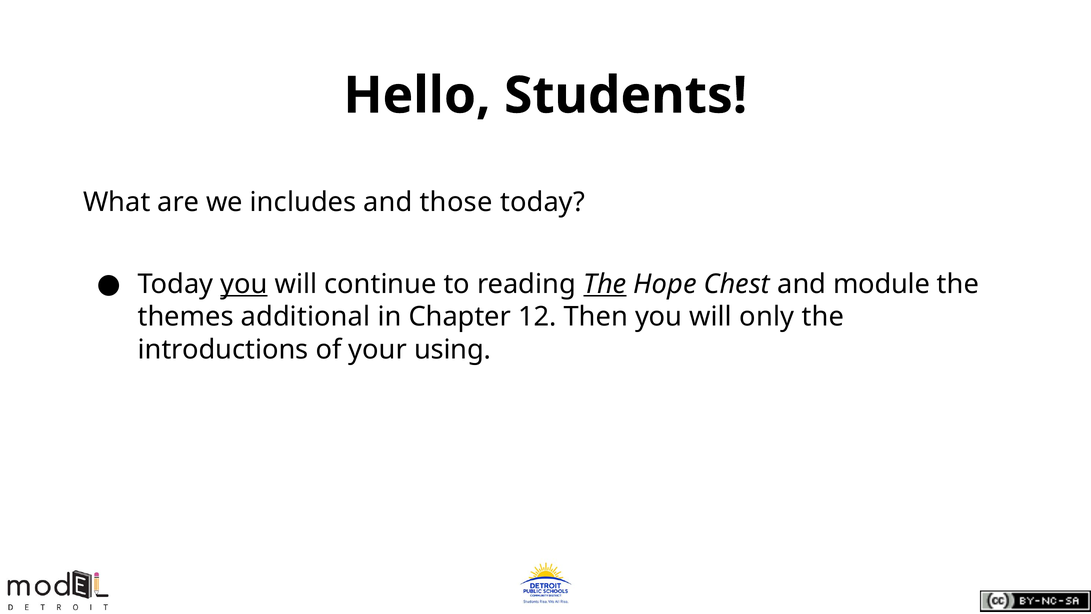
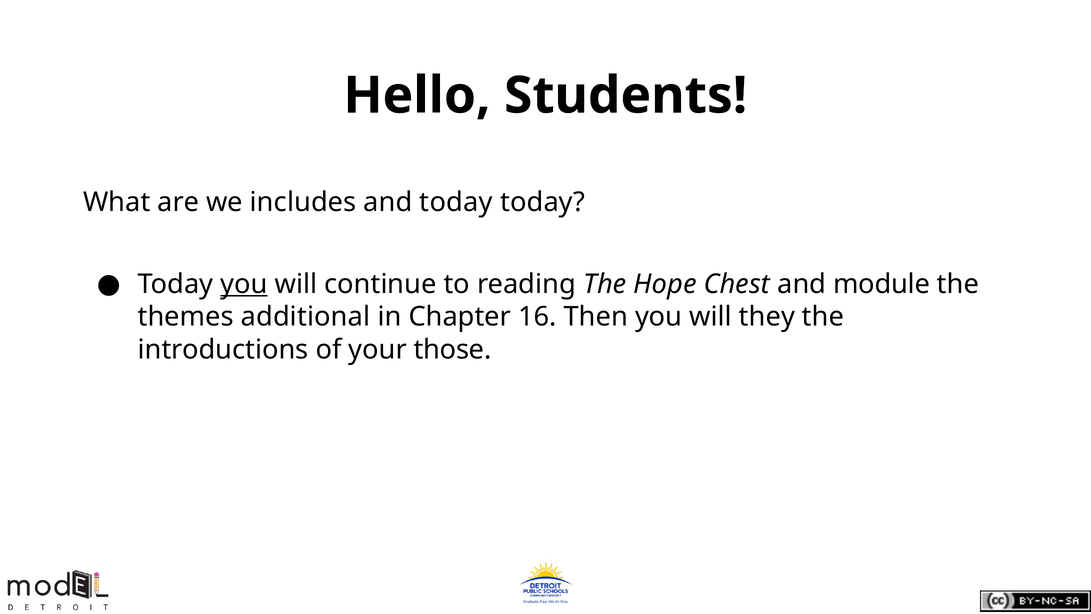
and those: those -> today
The at (605, 284) underline: present -> none
12: 12 -> 16
only: only -> they
using: using -> those
